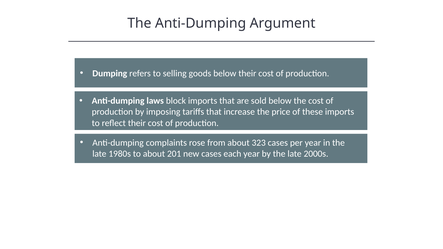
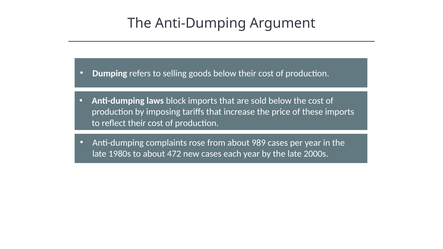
323: 323 -> 989
201: 201 -> 472
